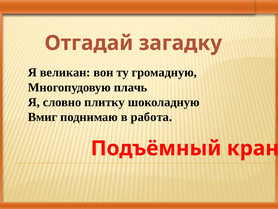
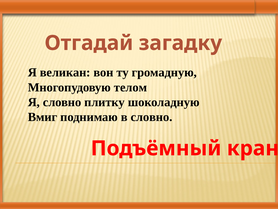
плачь: плачь -> телом
в работа: работа -> словно
